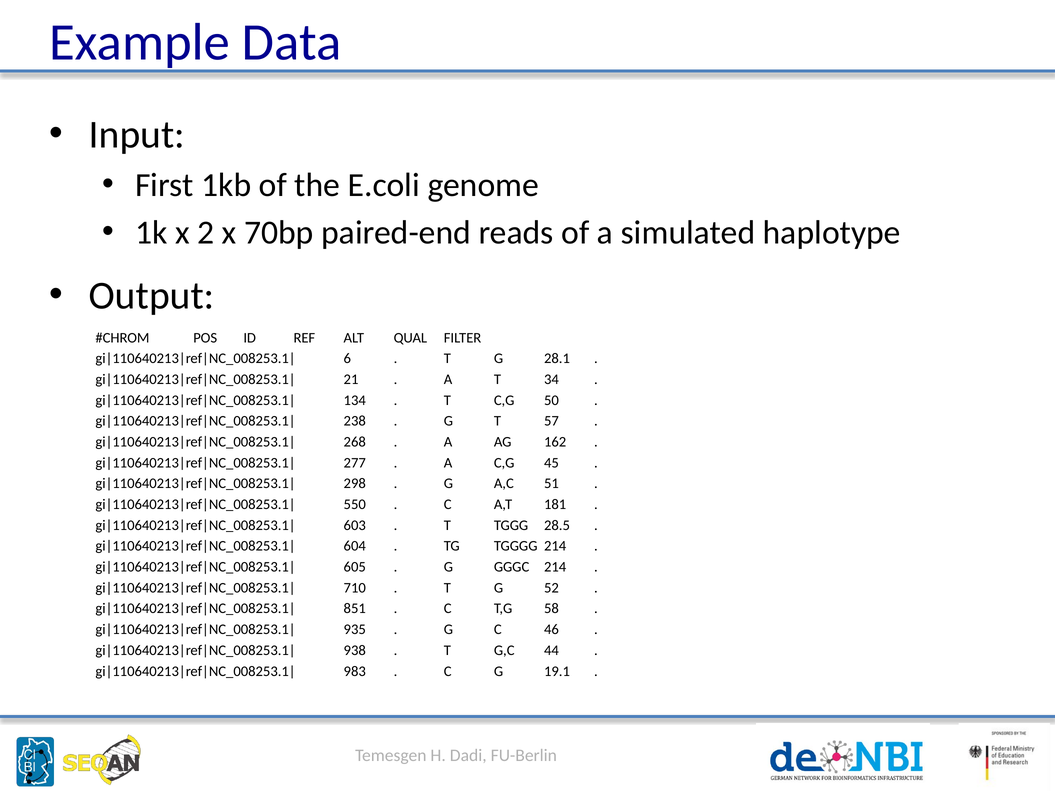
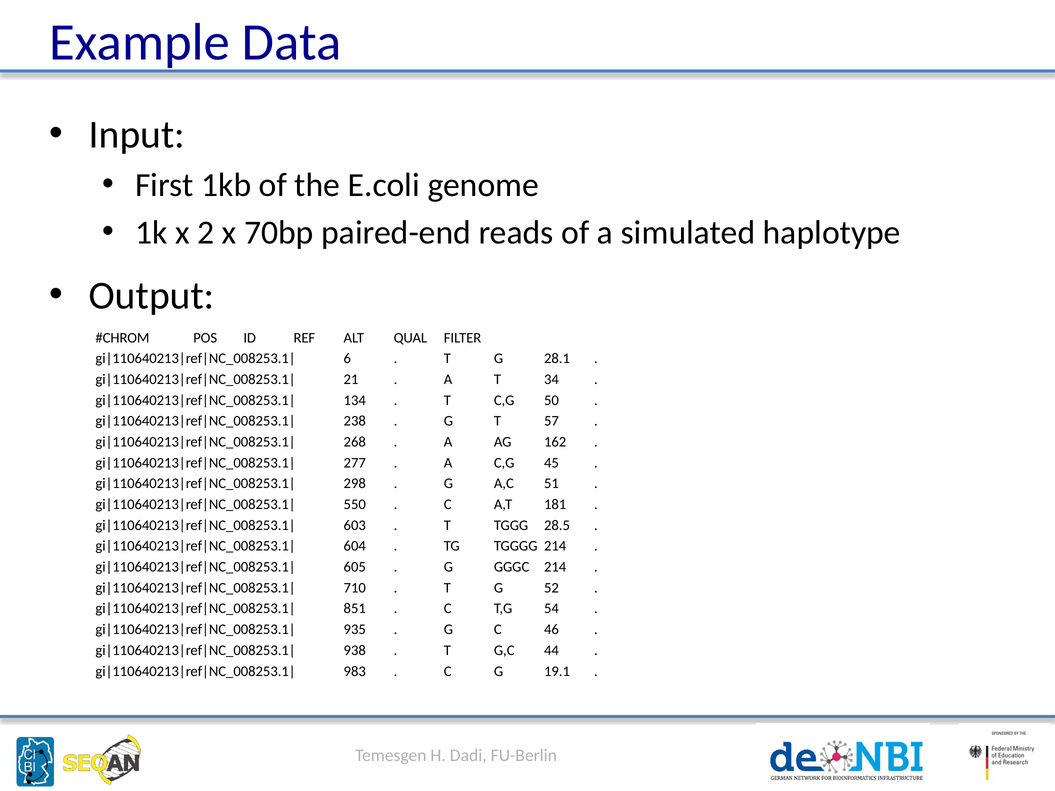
58: 58 -> 54
